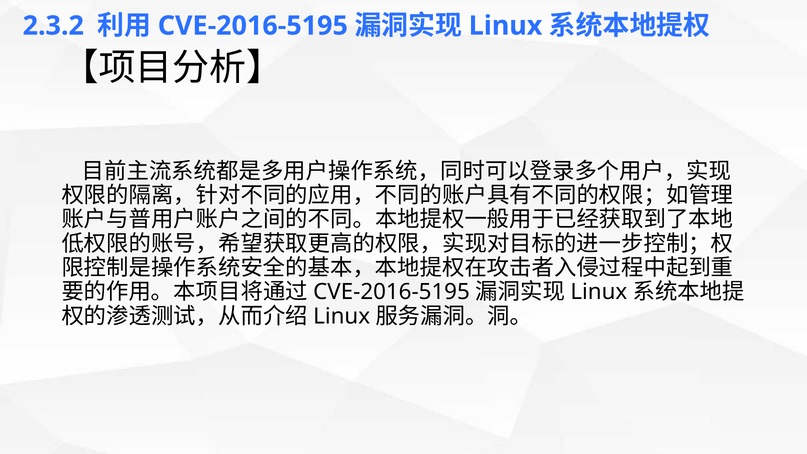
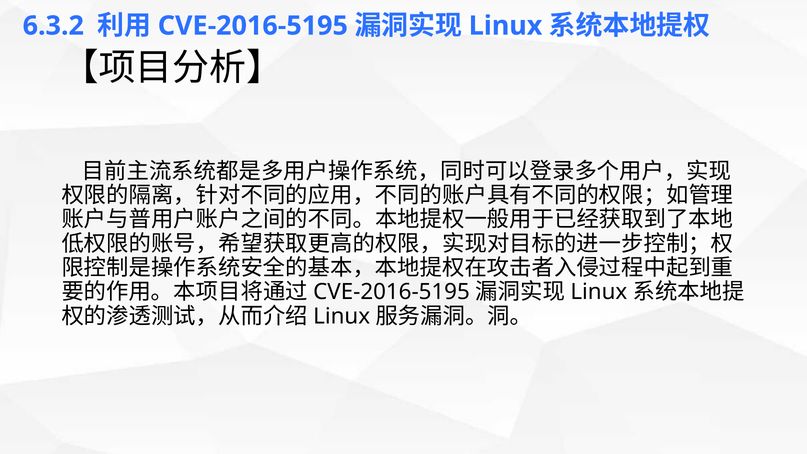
2.3.2: 2.3.2 -> 6.3.2
